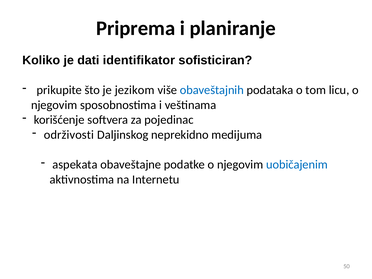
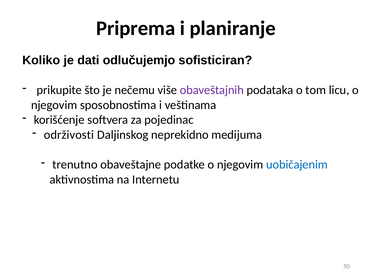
identifikator: identifikator -> odlučujemjo
jezikom: jezikom -> nečemu
obaveštajnih colour: blue -> purple
aspekata: aspekata -> trenutno
